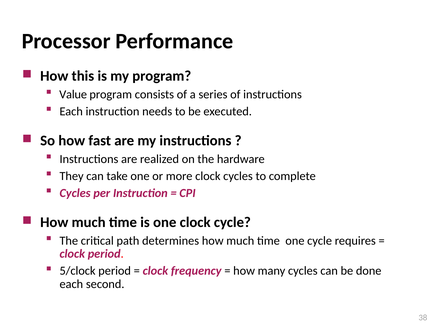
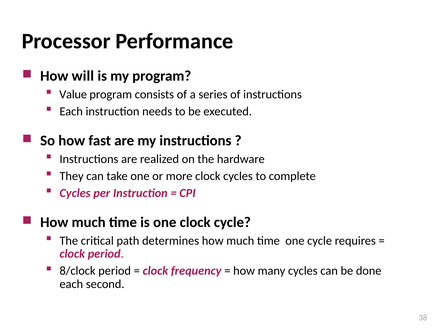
this: this -> will
5/clock: 5/clock -> 8/clock
